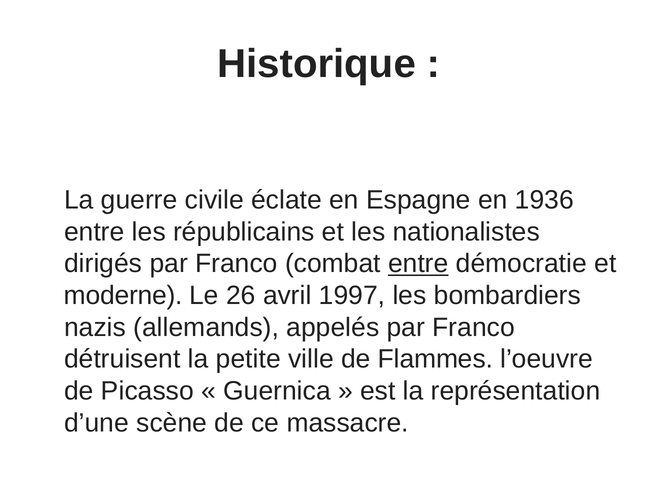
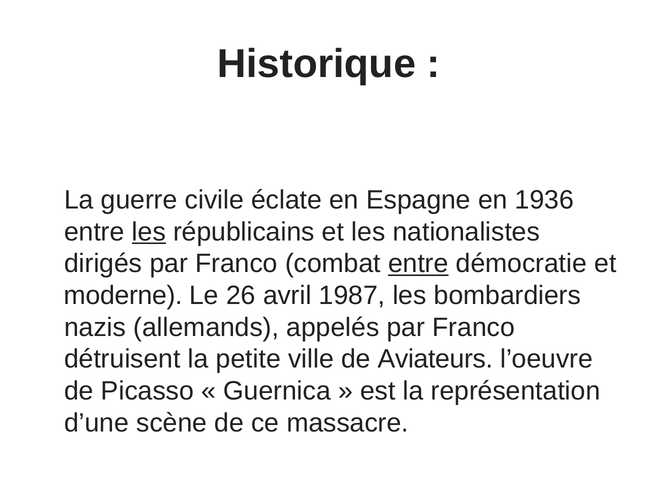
les at (149, 232) underline: none -> present
1997: 1997 -> 1987
Flammes: Flammes -> Aviateurs
